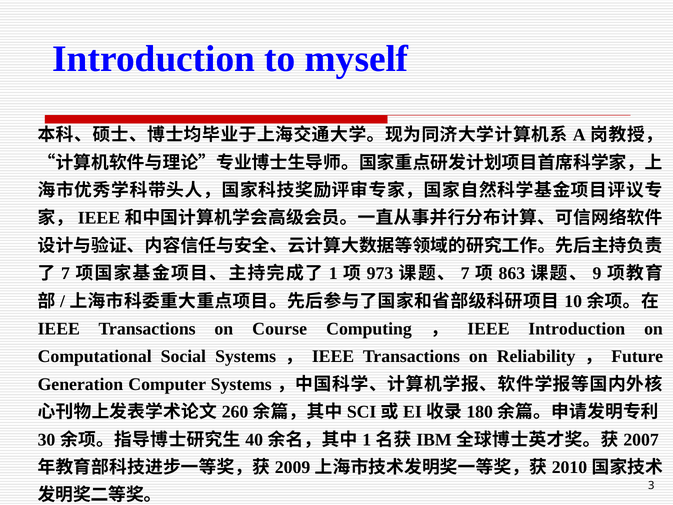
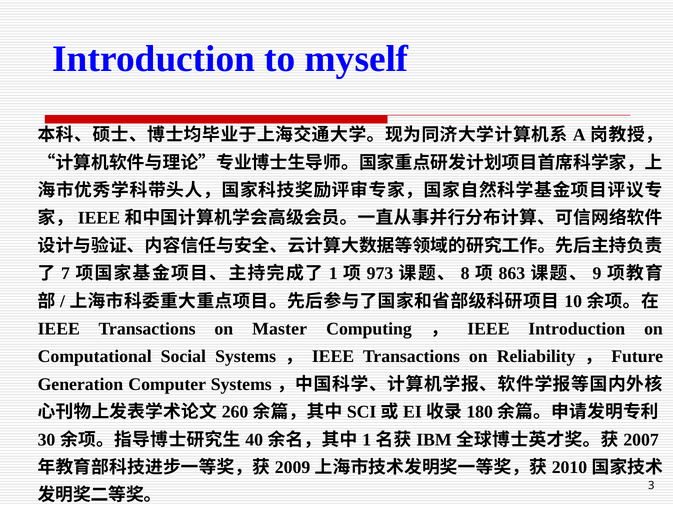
7 at (465, 273): 7 -> 8
Course: Course -> Master
